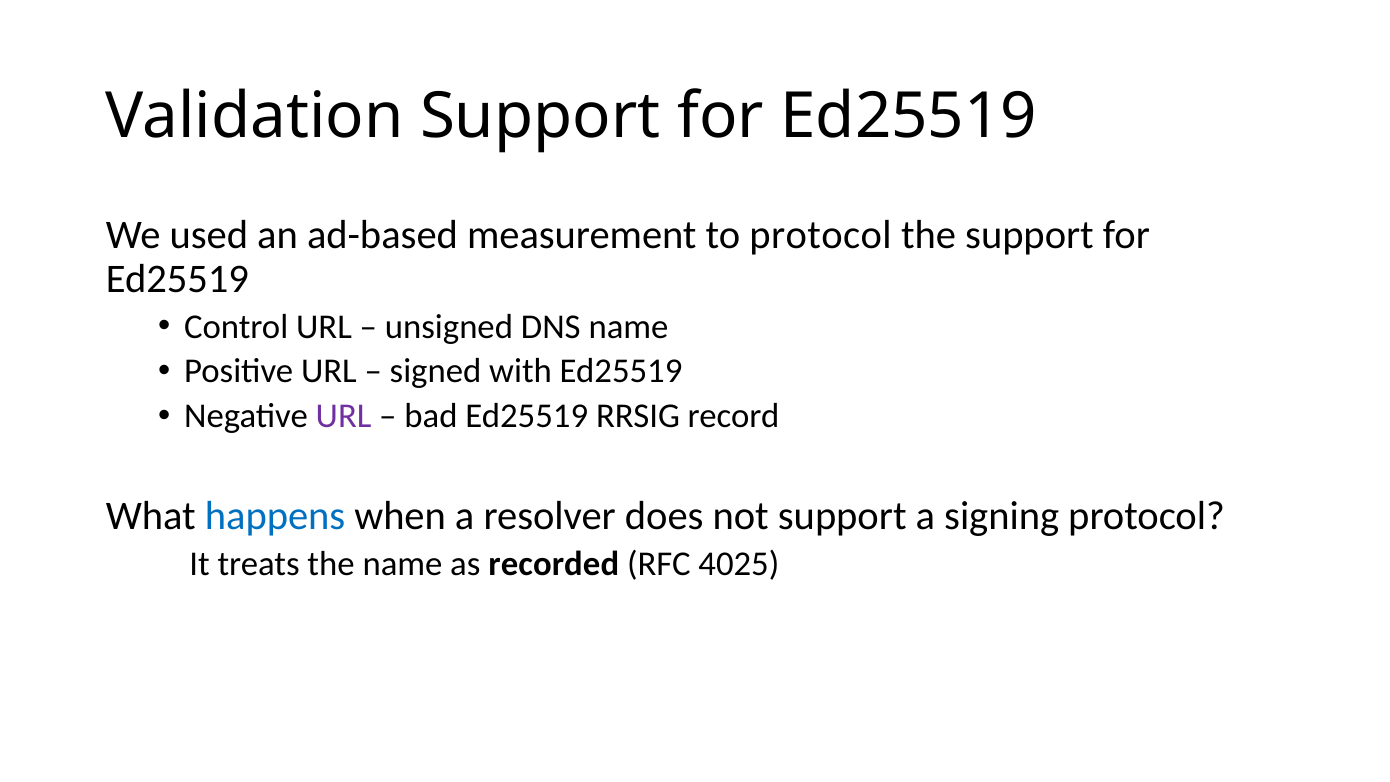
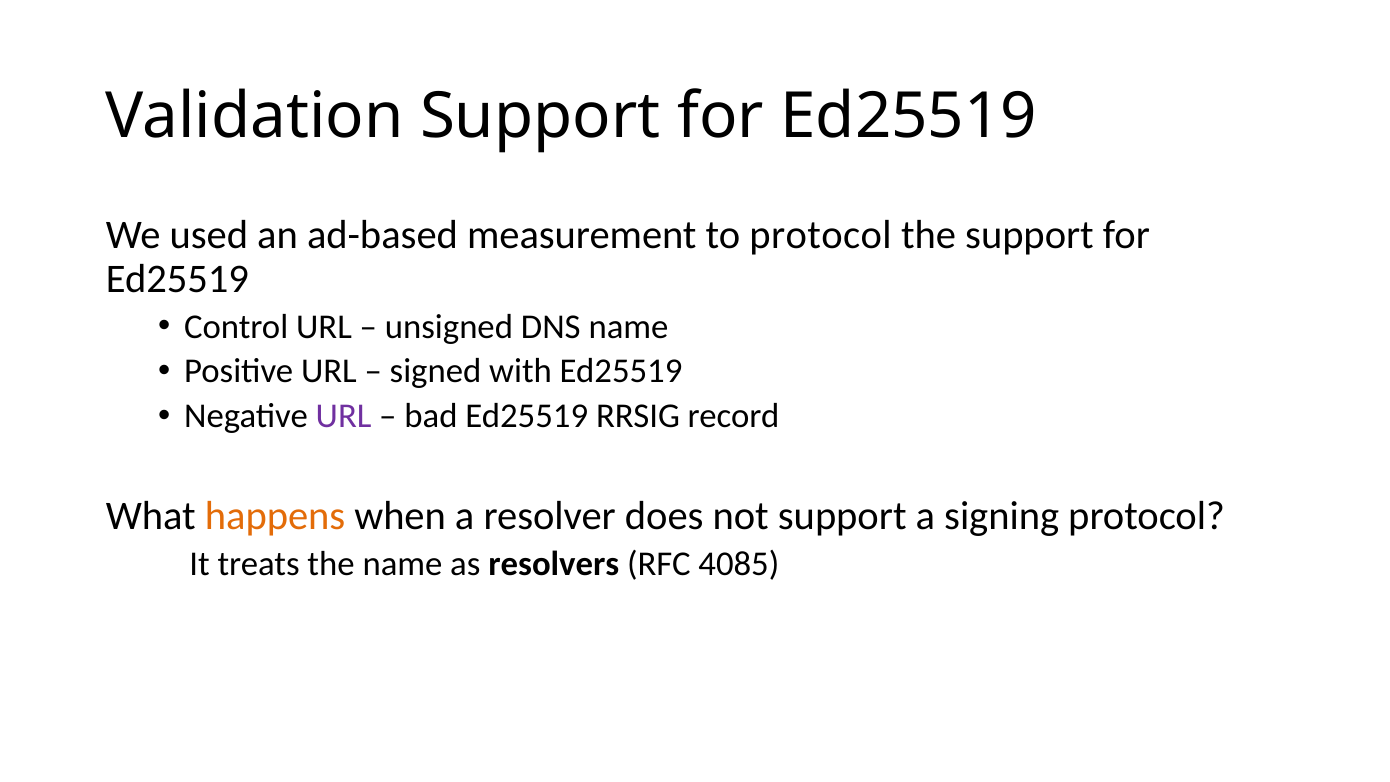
happens colour: blue -> orange
recorded: recorded -> resolvers
4025: 4025 -> 4085
